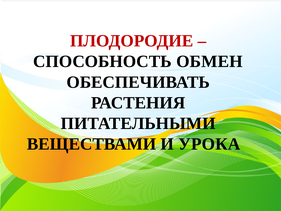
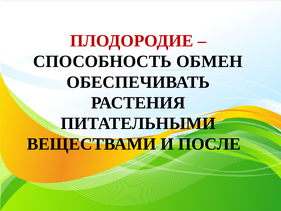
УРОКА: УРОКА -> ПОСЛЕ
